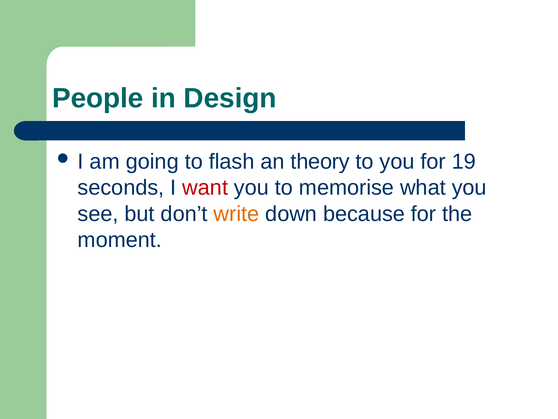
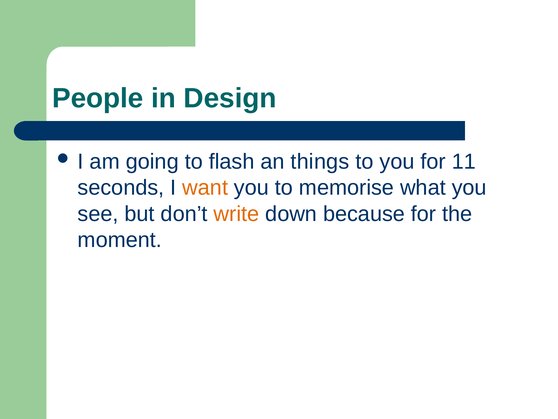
theory: theory -> things
19: 19 -> 11
want colour: red -> orange
